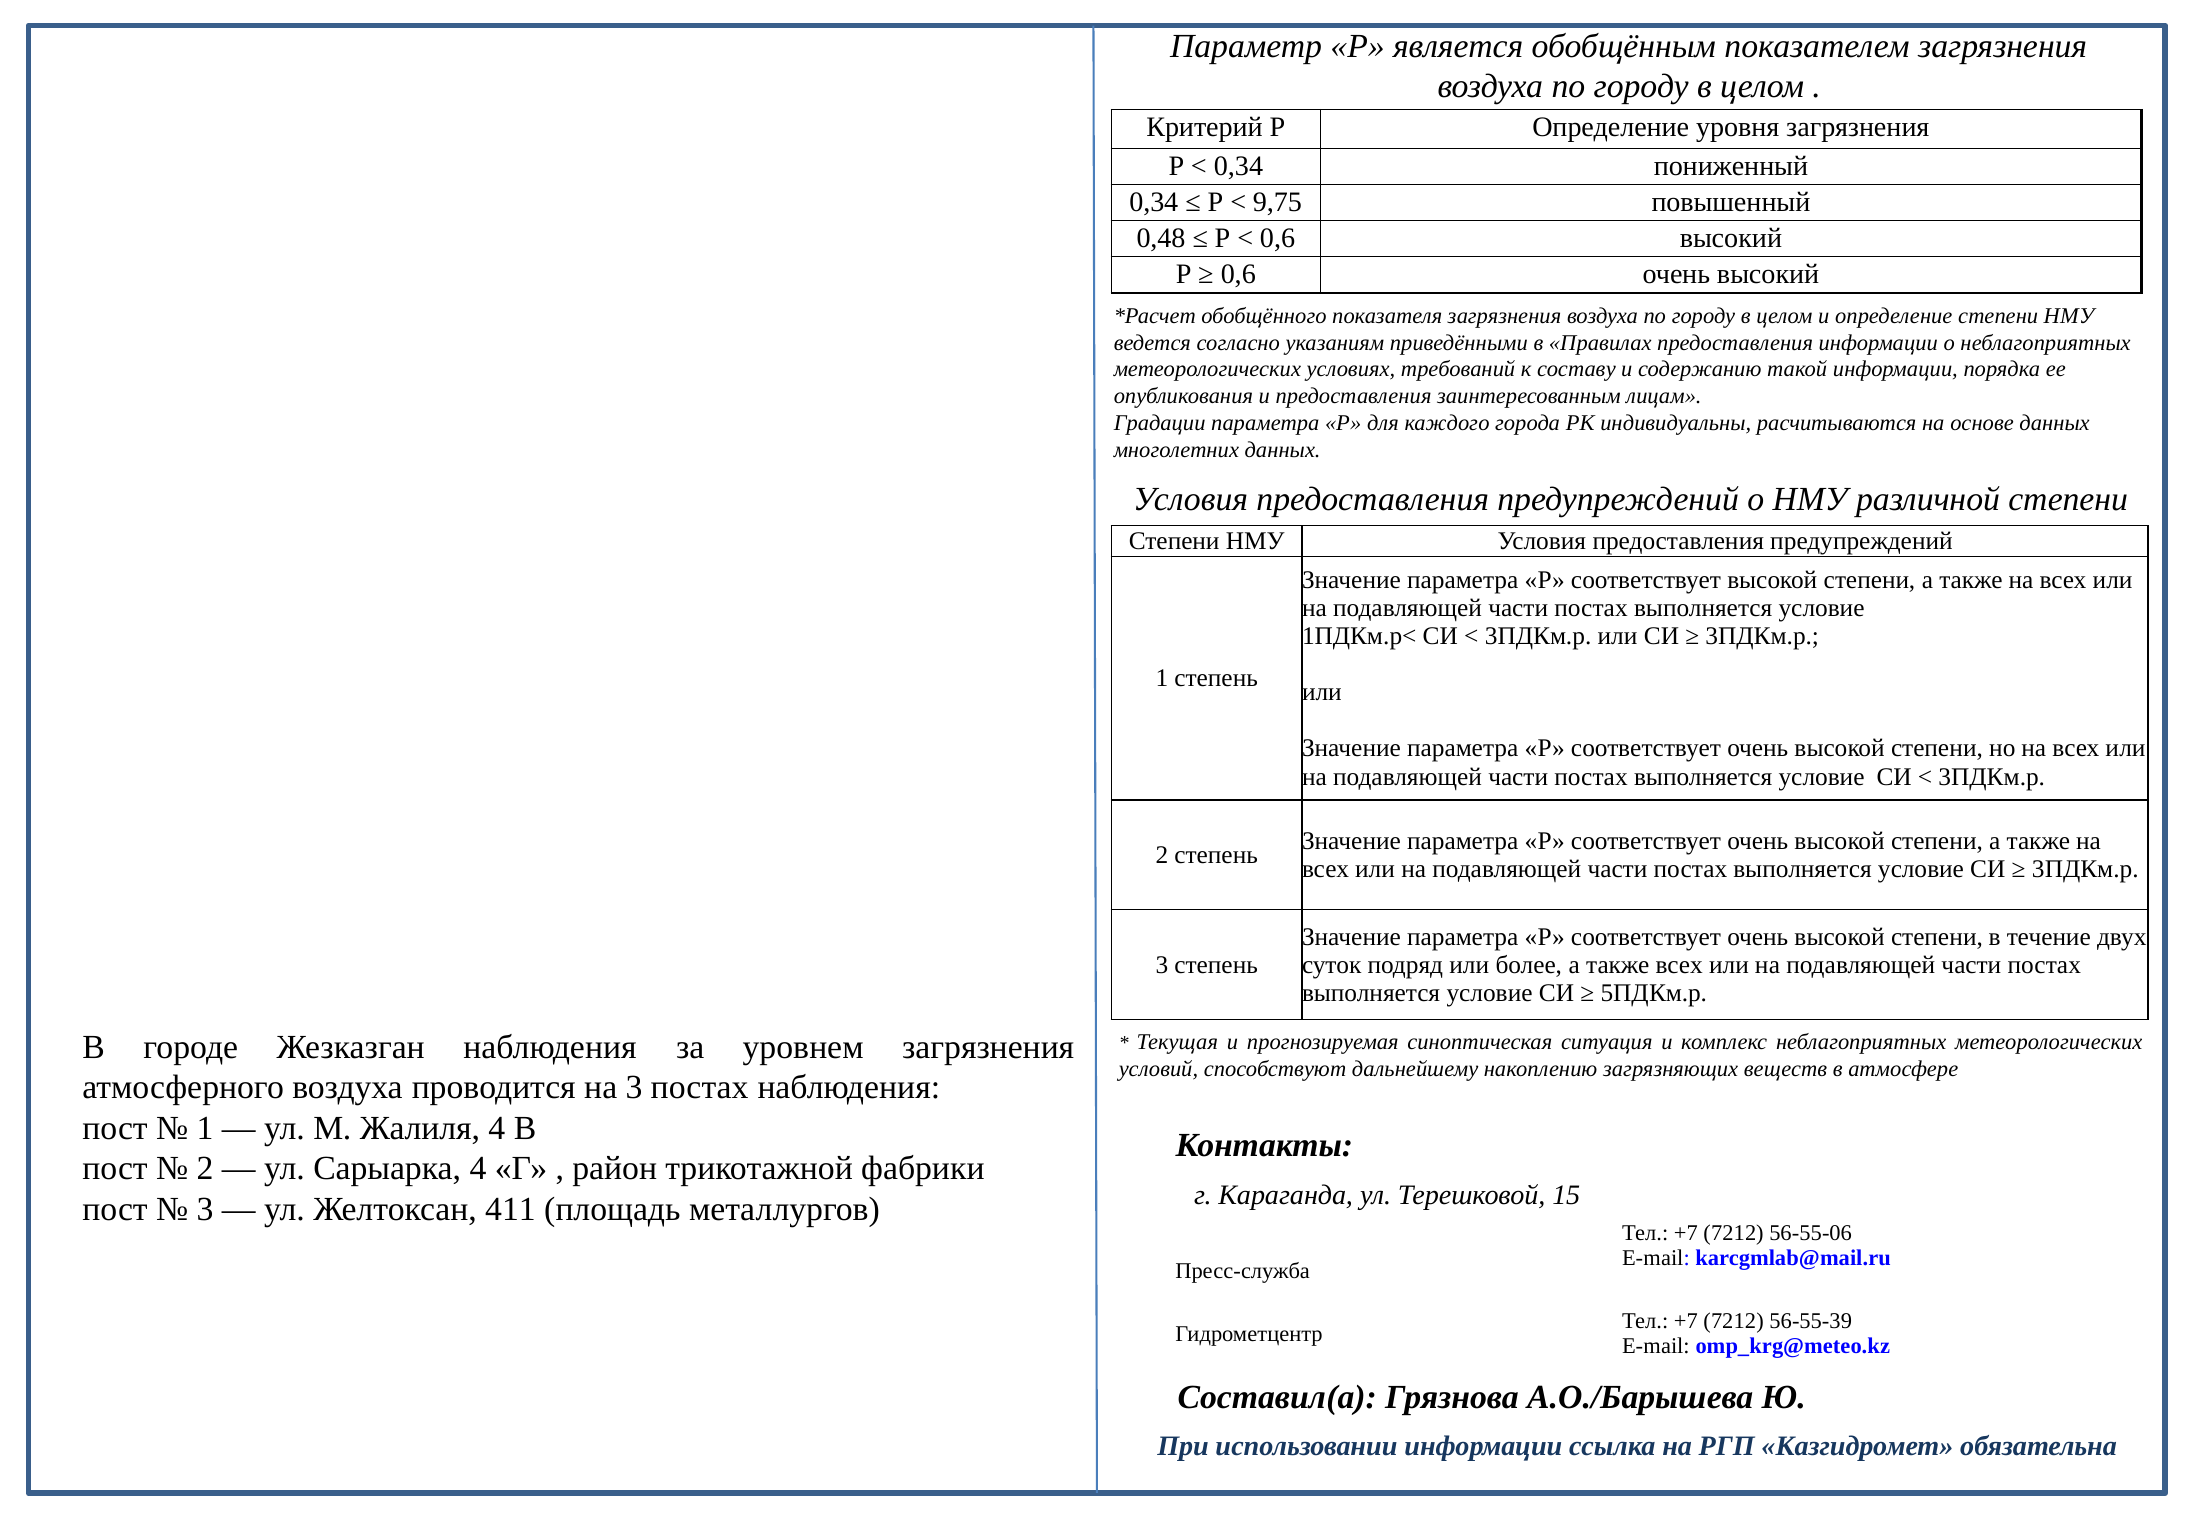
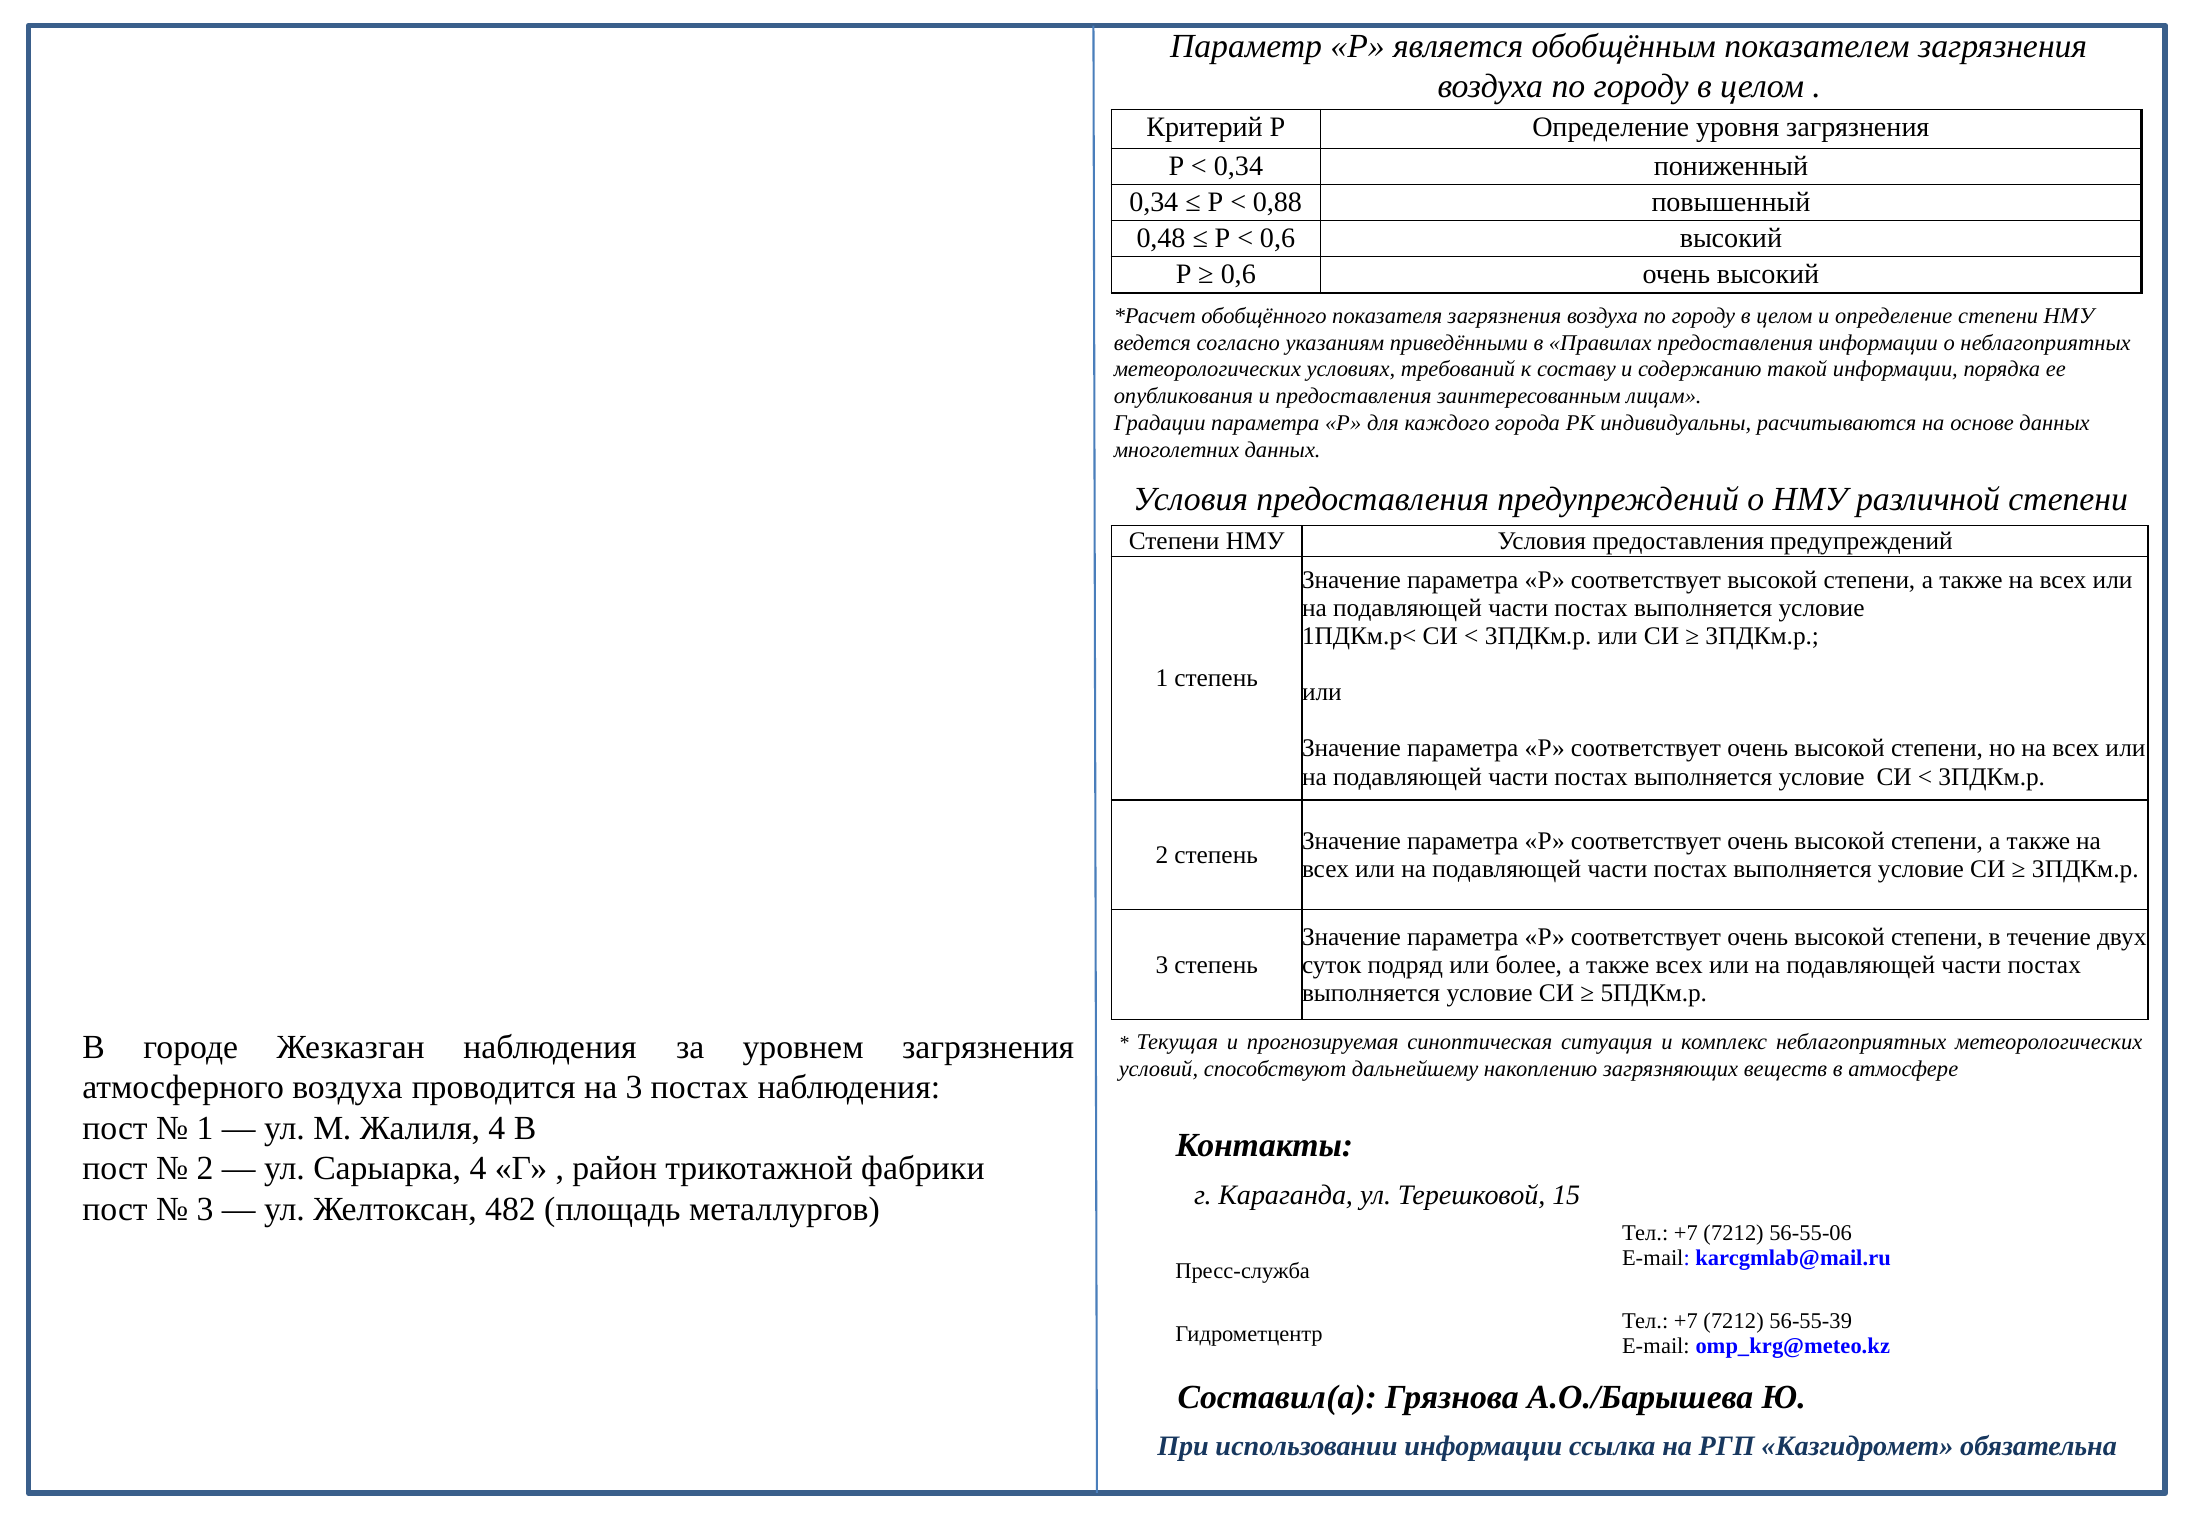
9,75: 9,75 -> 0,88
411: 411 -> 482
